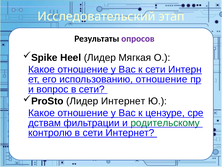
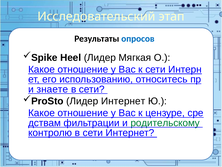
опросов colour: purple -> blue
использованию отношение: отношение -> относитесь
вопрос: вопрос -> знаете
